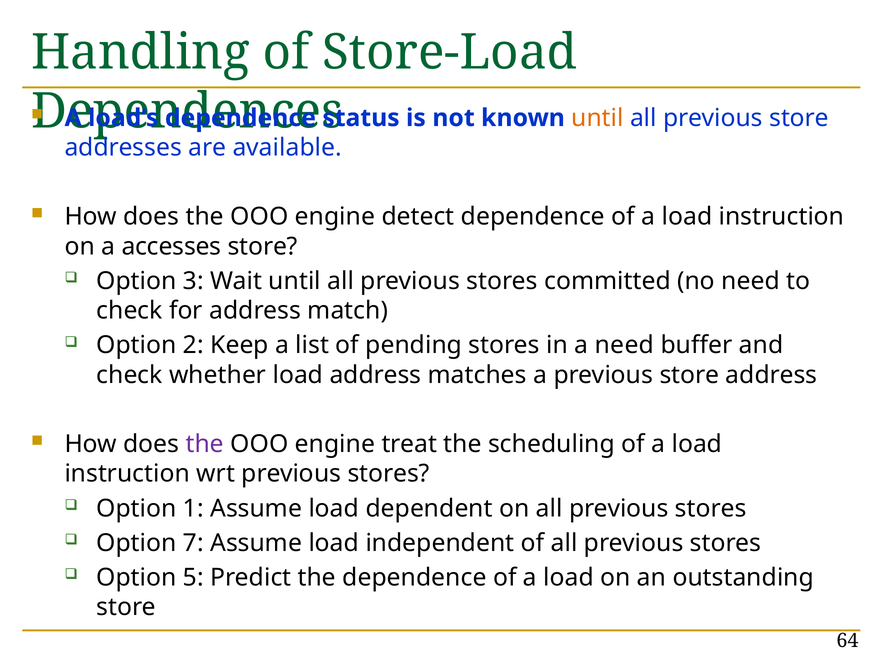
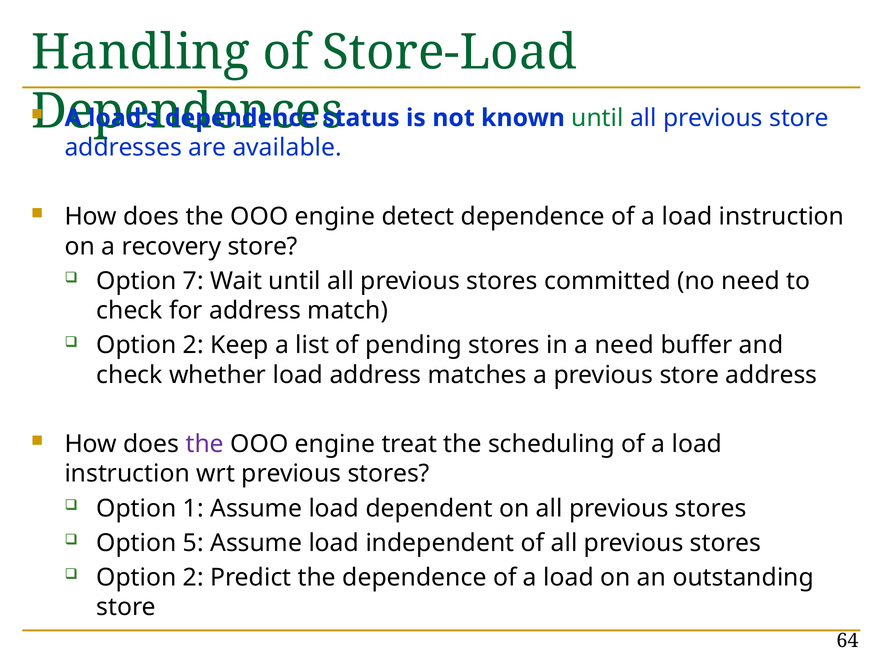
until at (598, 118) colour: orange -> green
accesses: accesses -> recovery
3: 3 -> 7
7: 7 -> 5
5 at (193, 578): 5 -> 2
